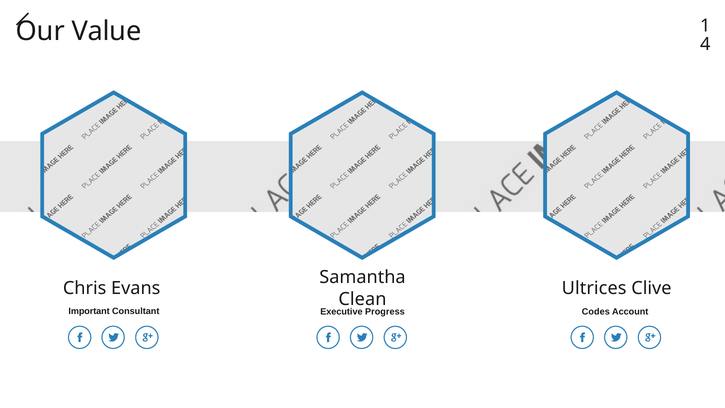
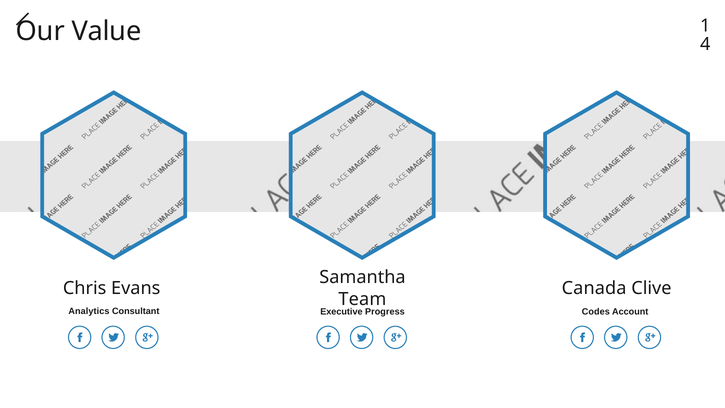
Ultrices: Ultrices -> Canada
Clean: Clean -> Team
Important: Important -> Analytics
